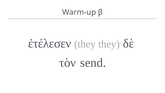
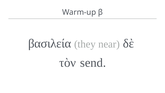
ἐτέλεσεν: ἐτέλεσεν -> βασιλεία
they they: they -> near
